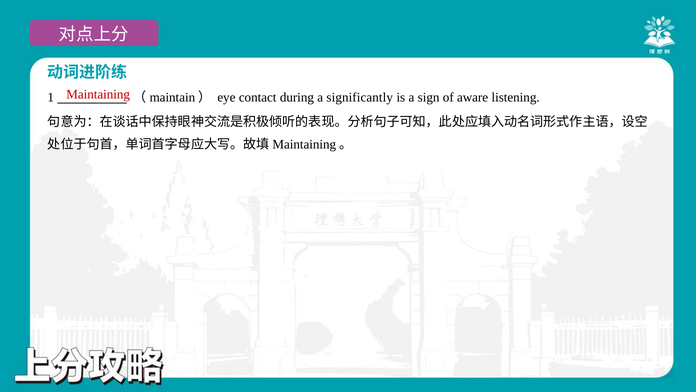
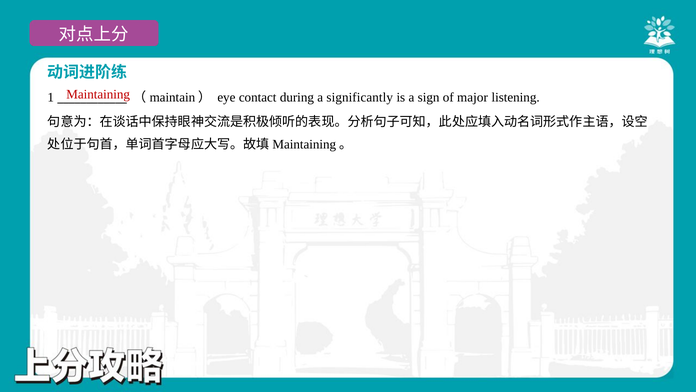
aware: aware -> major
